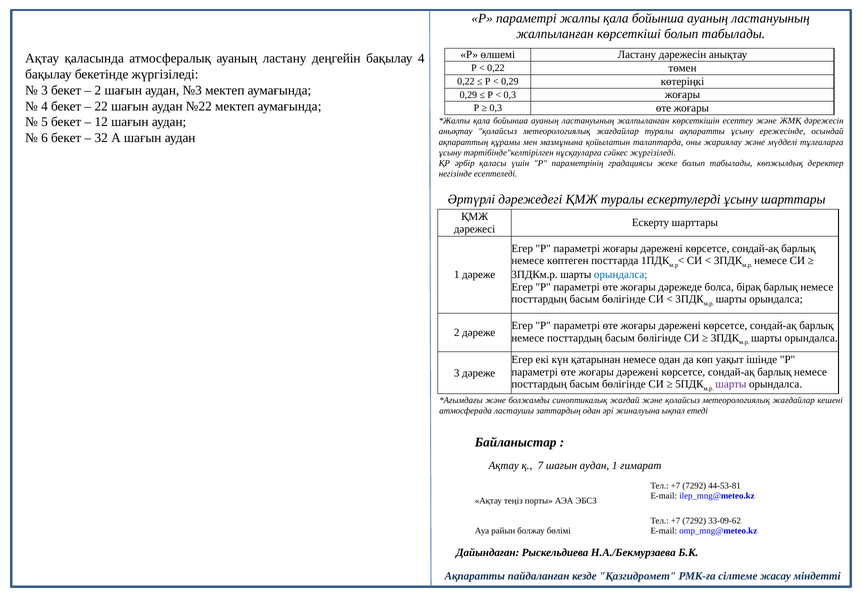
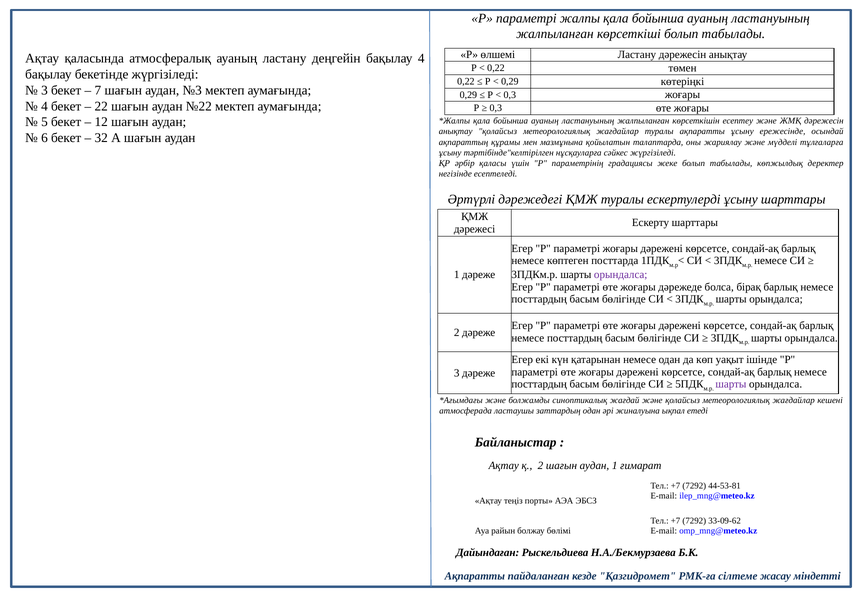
2 at (98, 90): 2 -> 7
орындалса at (621, 275) colour: blue -> purple
қ 7: 7 -> 2
